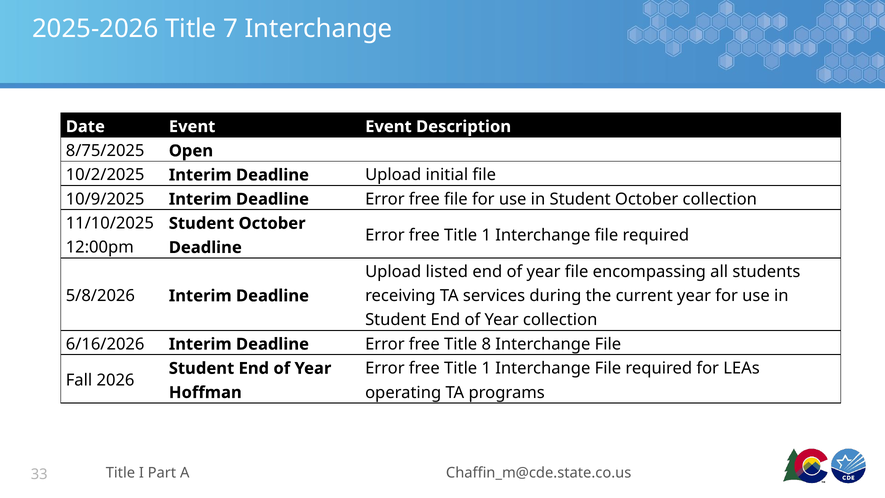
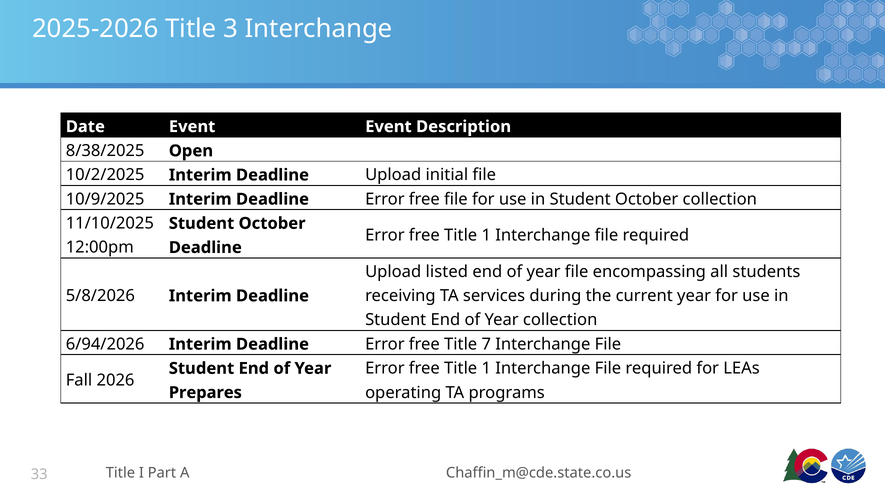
7: 7 -> 3
8/75/2025: 8/75/2025 -> 8/38/2025
6/16/2026: 6/16/2026 -> 6/94/2026
8: 8 -> 7
Hoffman: Hoffman -> Prepares
